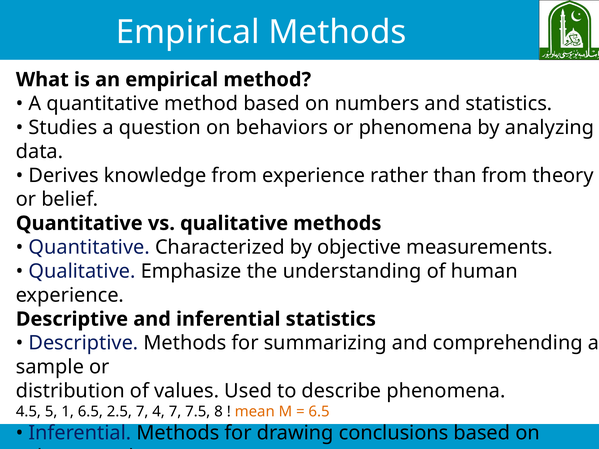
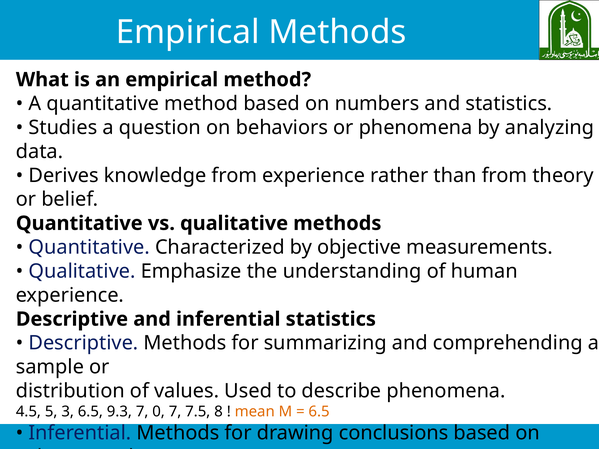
1: 1 -> 3
2.5: 2.5 -> 9.3
4: 4 -> 0
